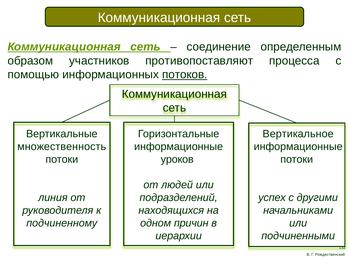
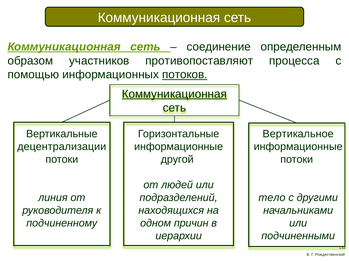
Коммуникационная at (174, 94) underline: none -> present
множественность: множественность -> децентрализации
уроков: уроков -> другой
успех: успех -> тело
